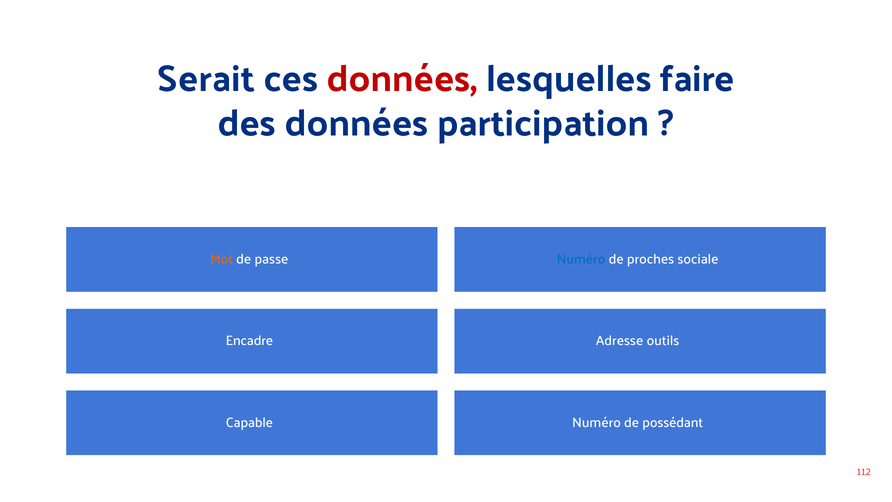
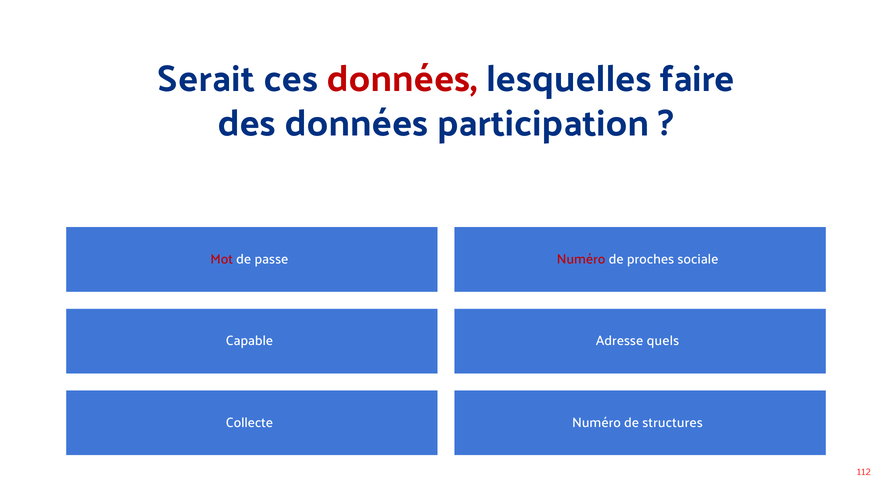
Mot colour: orange -> red
Numéro at (581, 259) colour: blue -> red
Encadre: Encadre -> Capable
outils: outils -> quels
Capable: Capable -> Collecte
possédant: possédant -> structures
